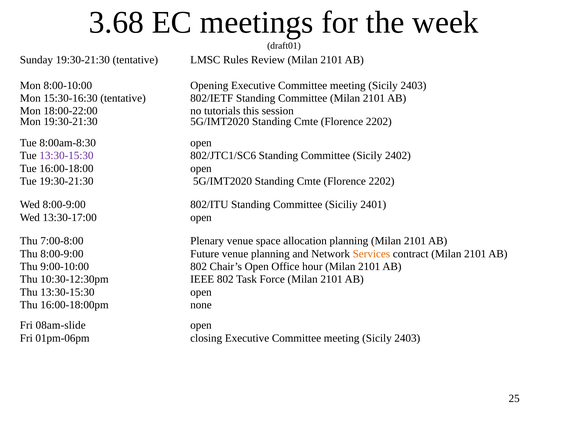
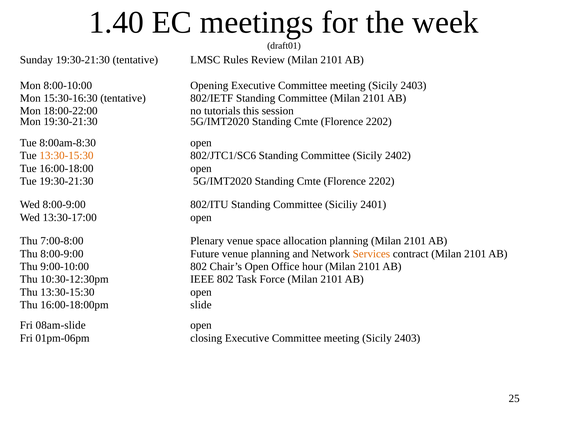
3.68: 3.68 -> 1.40
13:30-15:30 at (66, 156) colour: purple -> orange
none: none -> slide
